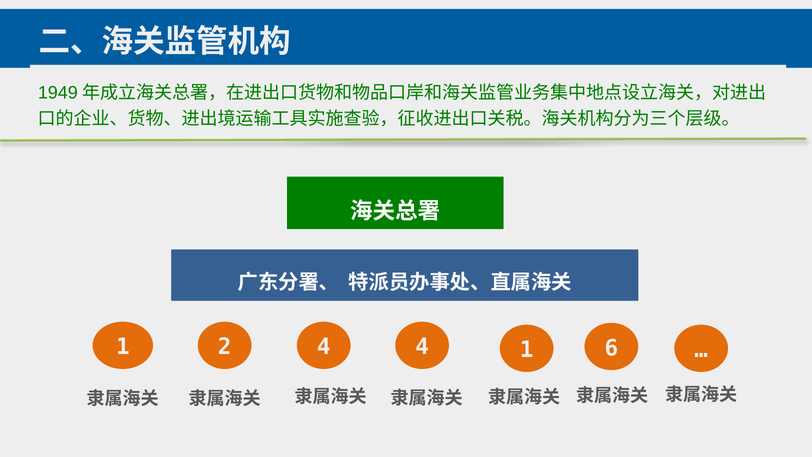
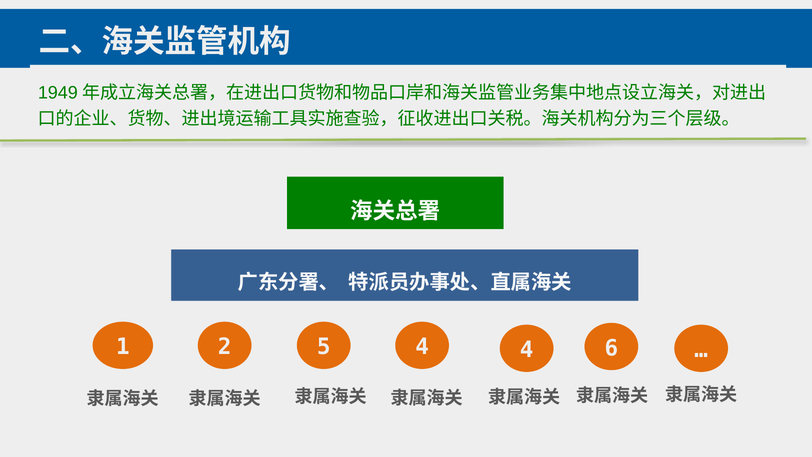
1 4: 4 -> 5
4 1: 1 -> 4
